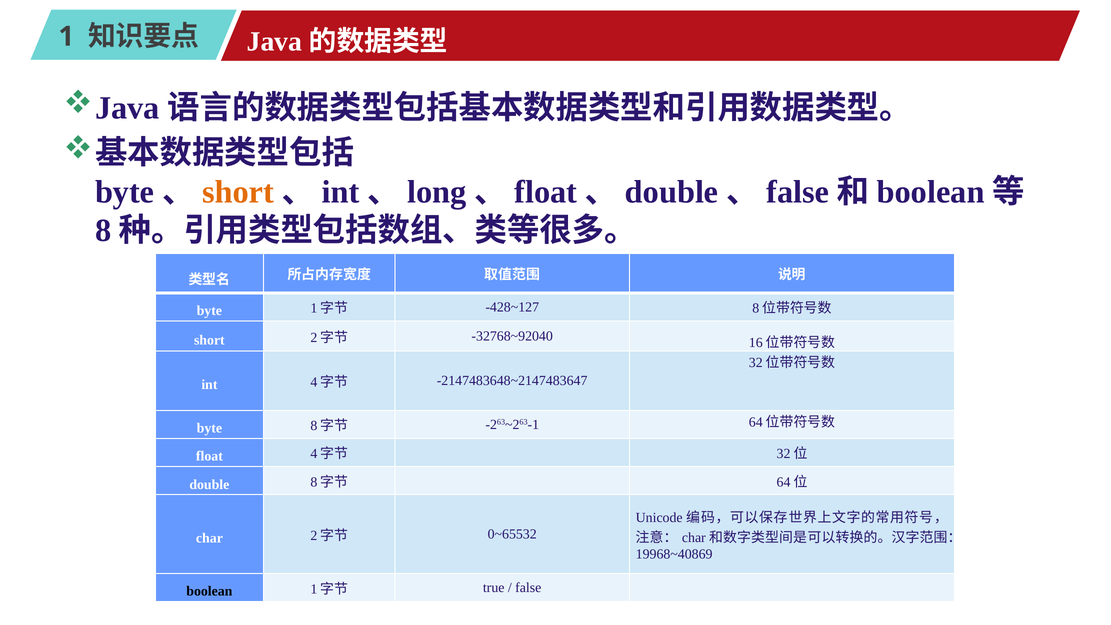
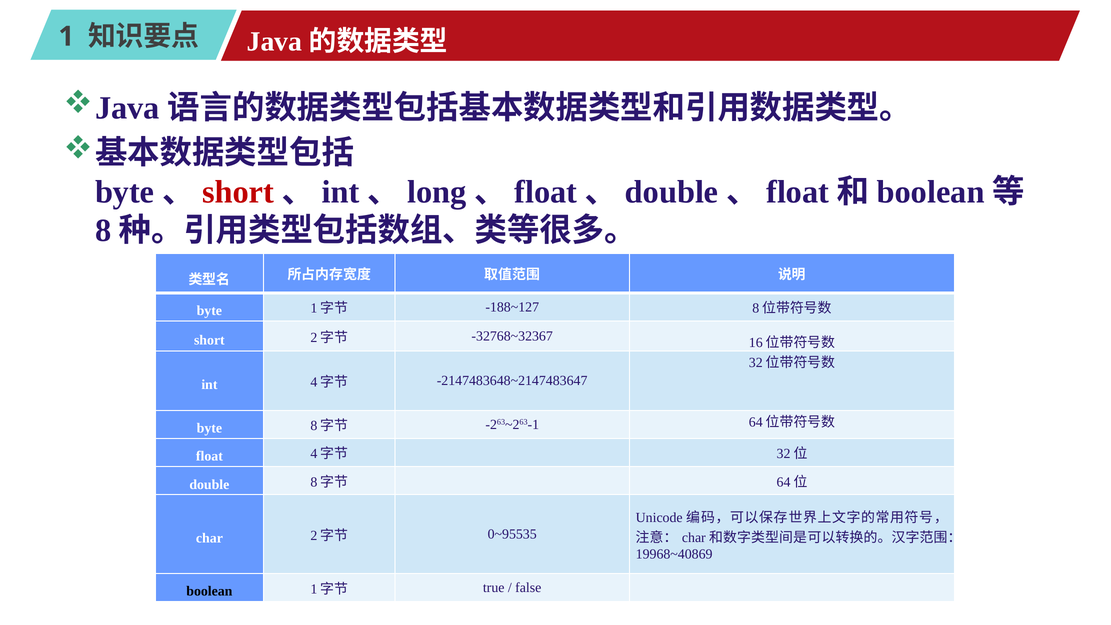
short at (238, 192) colour: orange -> red
false at (798, 192): false -> float
-428~127: -428~127 -> -188~127
-32768~92040: -32768~92040 -> -32768~32367
0~65532: 0~65532 -> 0~95535
